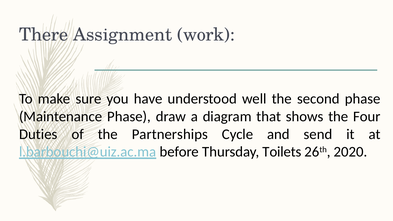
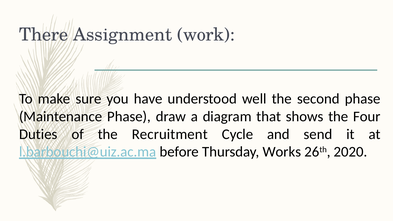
Partnerships: Partnerships -> Recruitment
Toilets: Toilets -> Works
